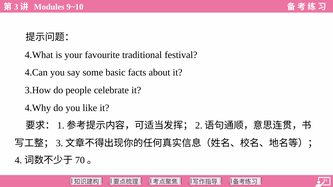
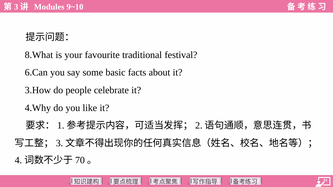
4.What: 4.What -> 8.What
4.Can: 4.Can -> 6.Can
